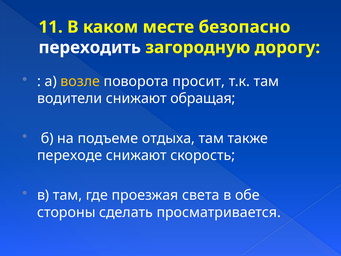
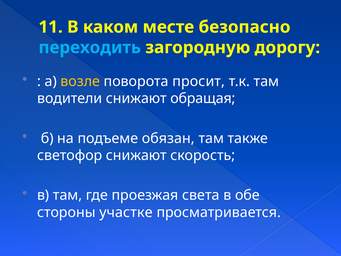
переходить colour: white -> light blue
отдыха: отдыха -> обязан
переходе: переходе -> светофор
сделать: сделать -> участке
